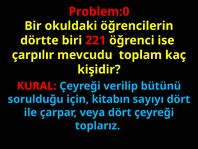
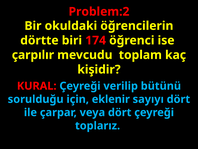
Problem:0: Problem:0 -> Problem:2
221: 221 -> 174
kitabın: kitabın -> eklenir
